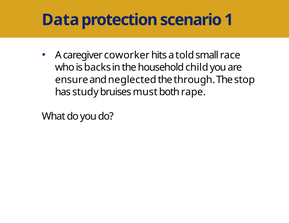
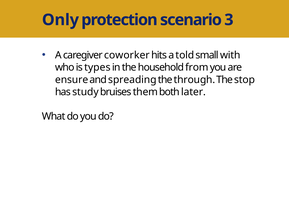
Data: Data -> Only
1: 1 -> 3
race: race -> with
backs: backs -> types
child: child -> from
neglected: neglected -> spreading
must: must -> them
rape: rape -> later
